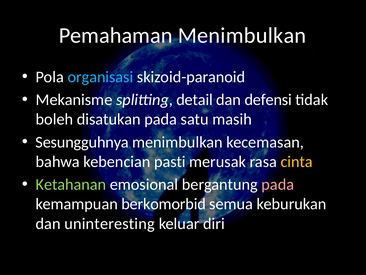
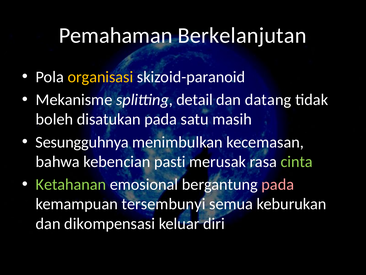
Pemahaman Menimbulkan: Menimbulkan -> Berkelanjutan
organisasi colour: light blue -> yellow
defensi: defensi -> datang
cinta colour: yellow -> light green
berkomorbid: berkomorbid -> tersembunyi
uninteresting: uninteresting -> dikompensasi
